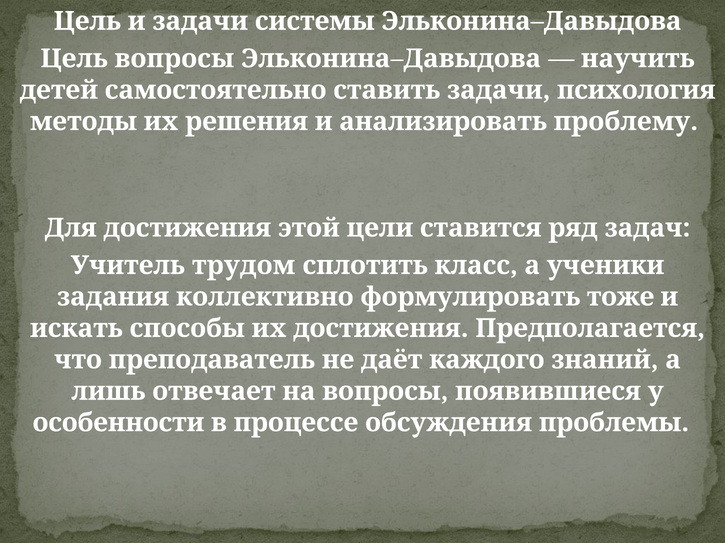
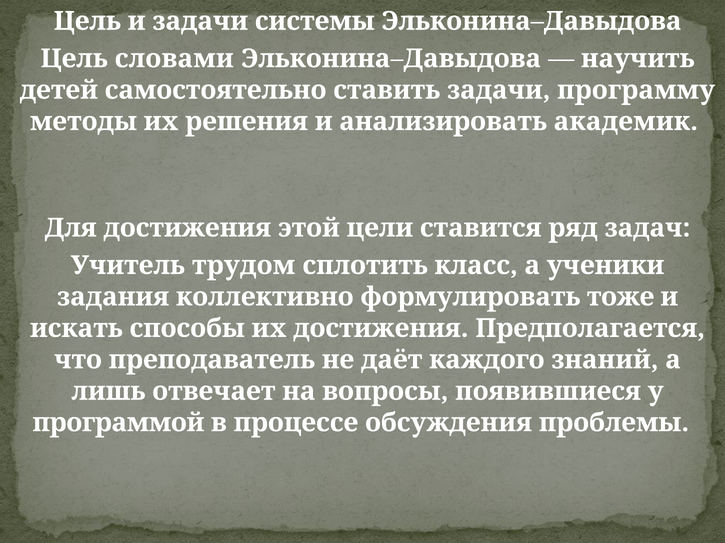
Цель вопросы: вопросы -> словами
психология: психология -> программу
проблему: проблему -> академик
особенности: особенности -> программой
